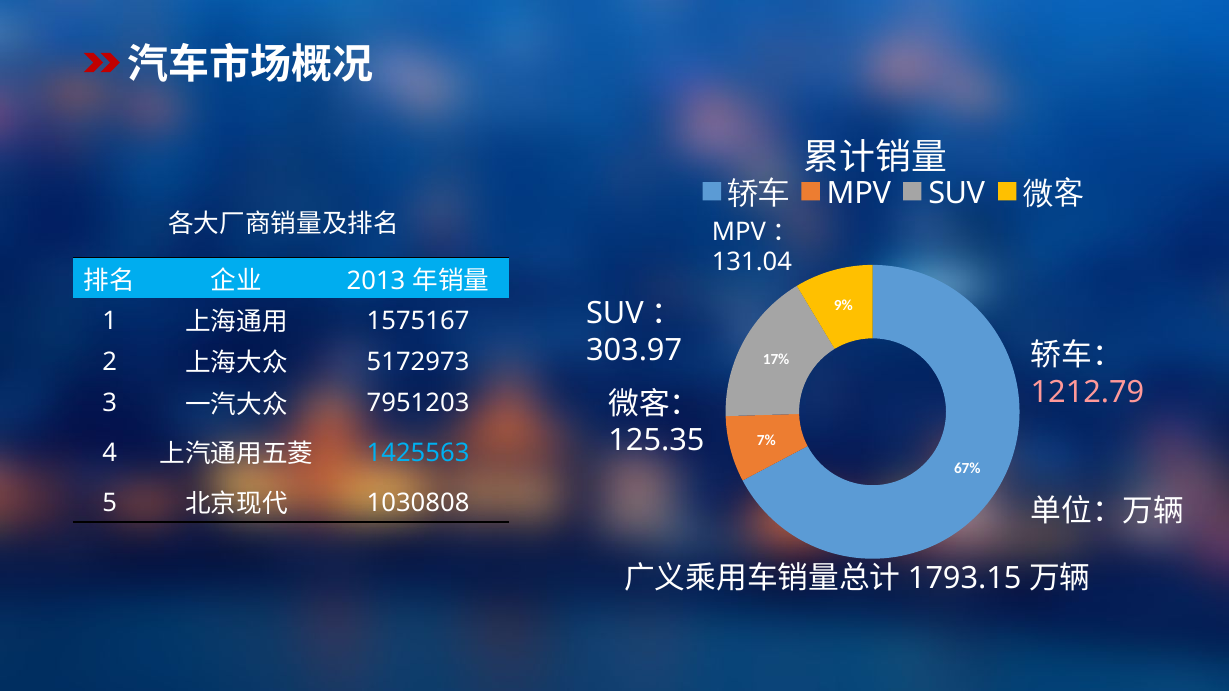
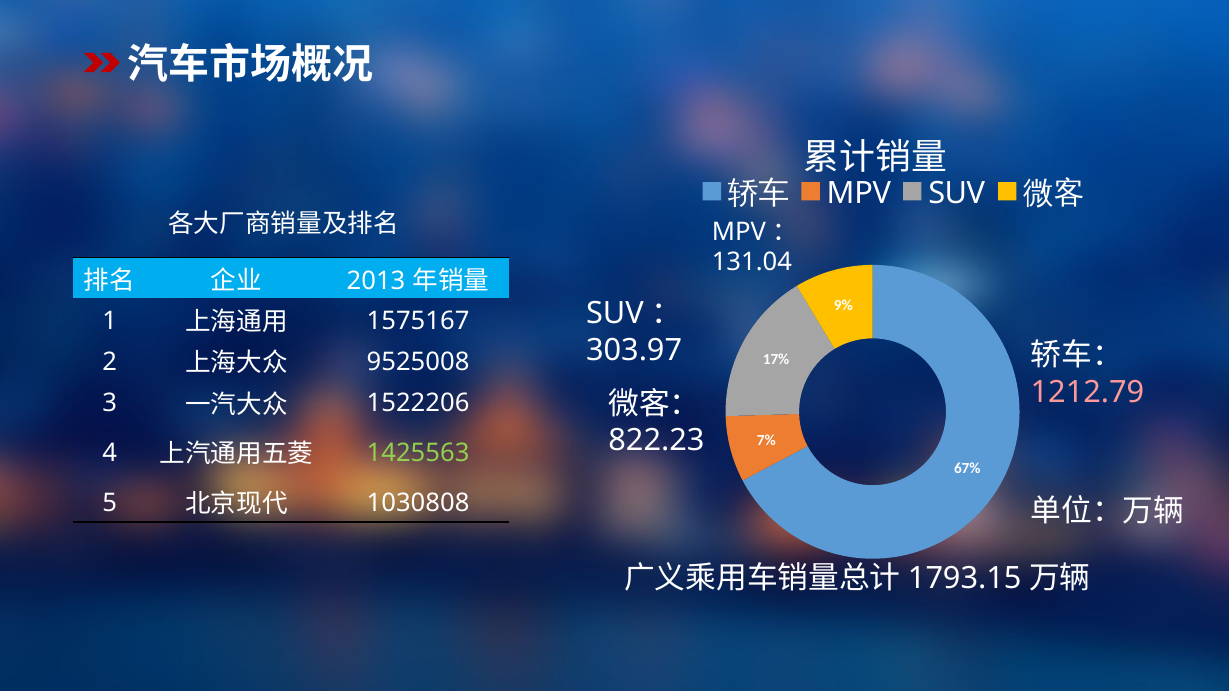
5172973: 5172973 -> 9525008
7951203: 7951203 -> 1522206
125.35: 125.35 -> 822.23
1425563 colour: light blue -> light green
